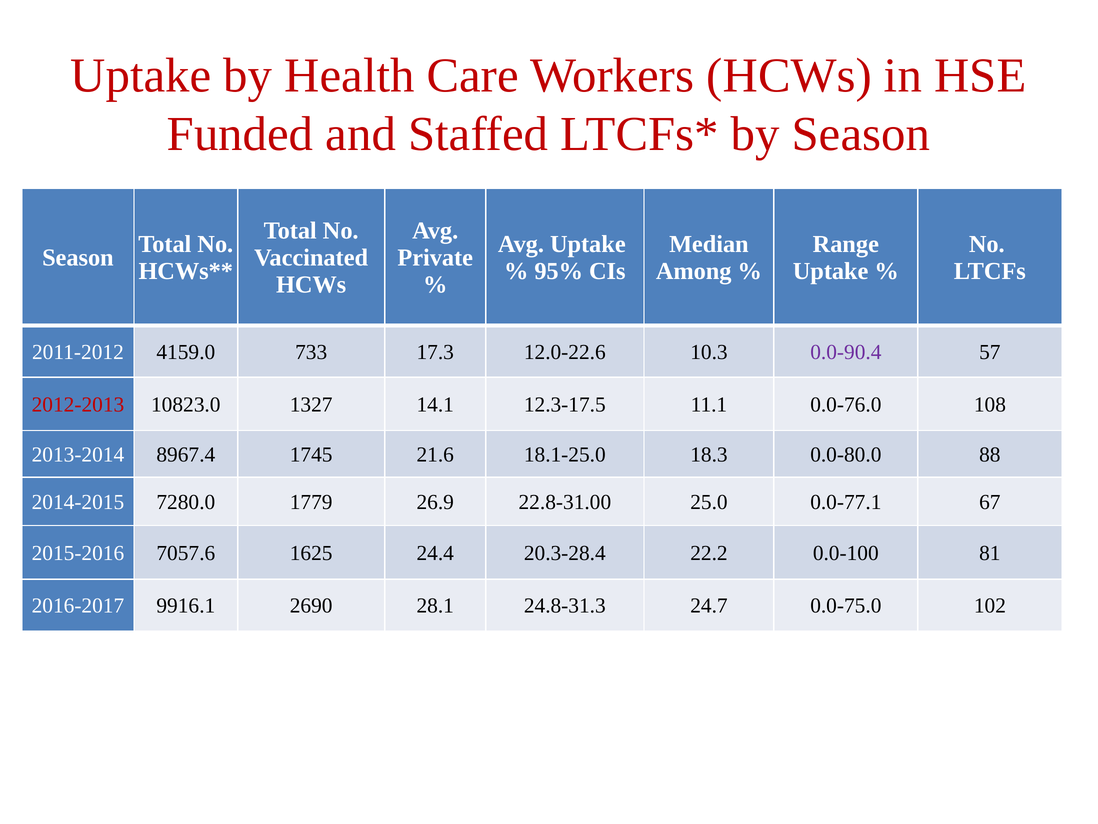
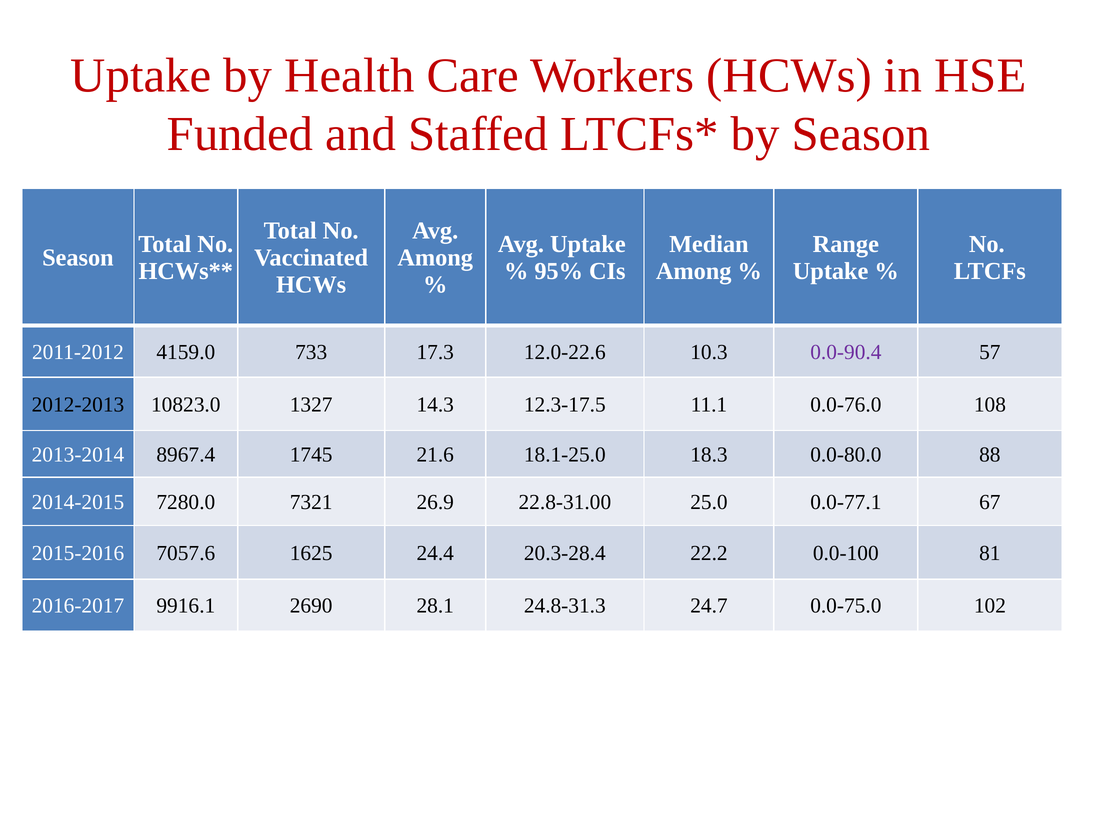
Private at (435, 257): Private -> Among
2012-2013 colour: red -> black
14.1: 14.1 -> 14.3
1779: 1779 -> 7321
